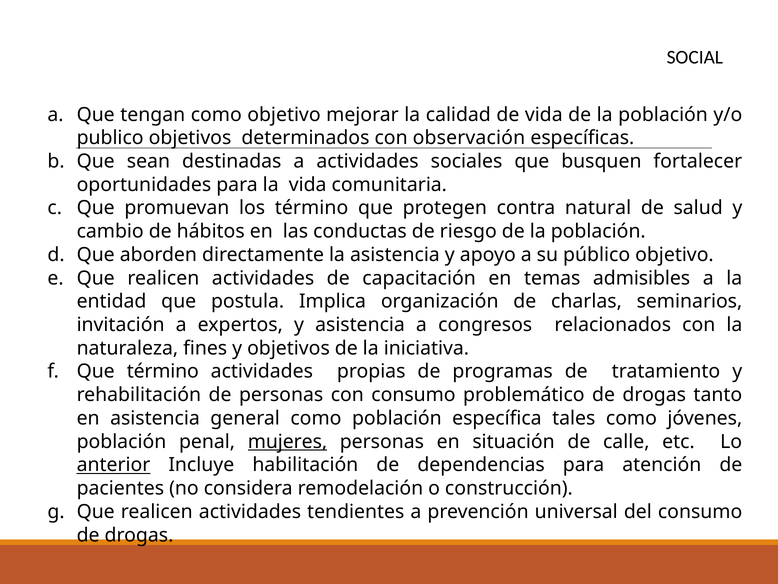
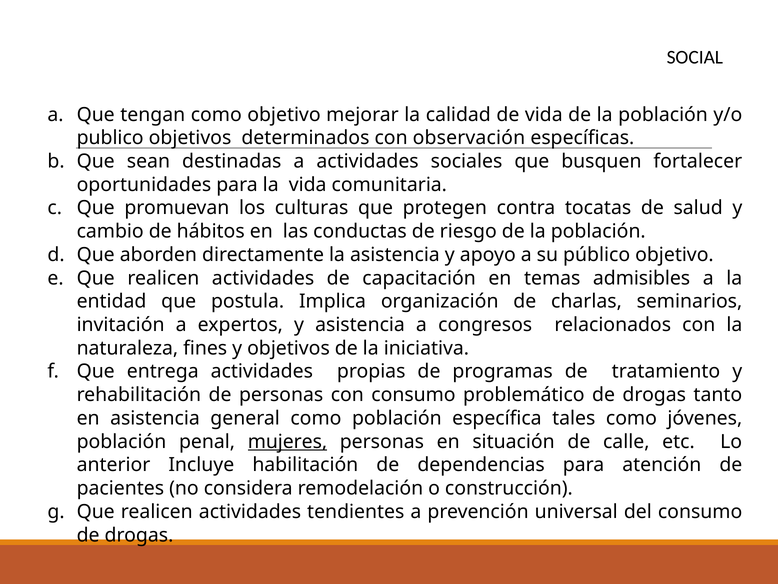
los término: término -> culturas
natural: natural -> tocatas
Que término: término -> entrega
anterior underline: present -> none
